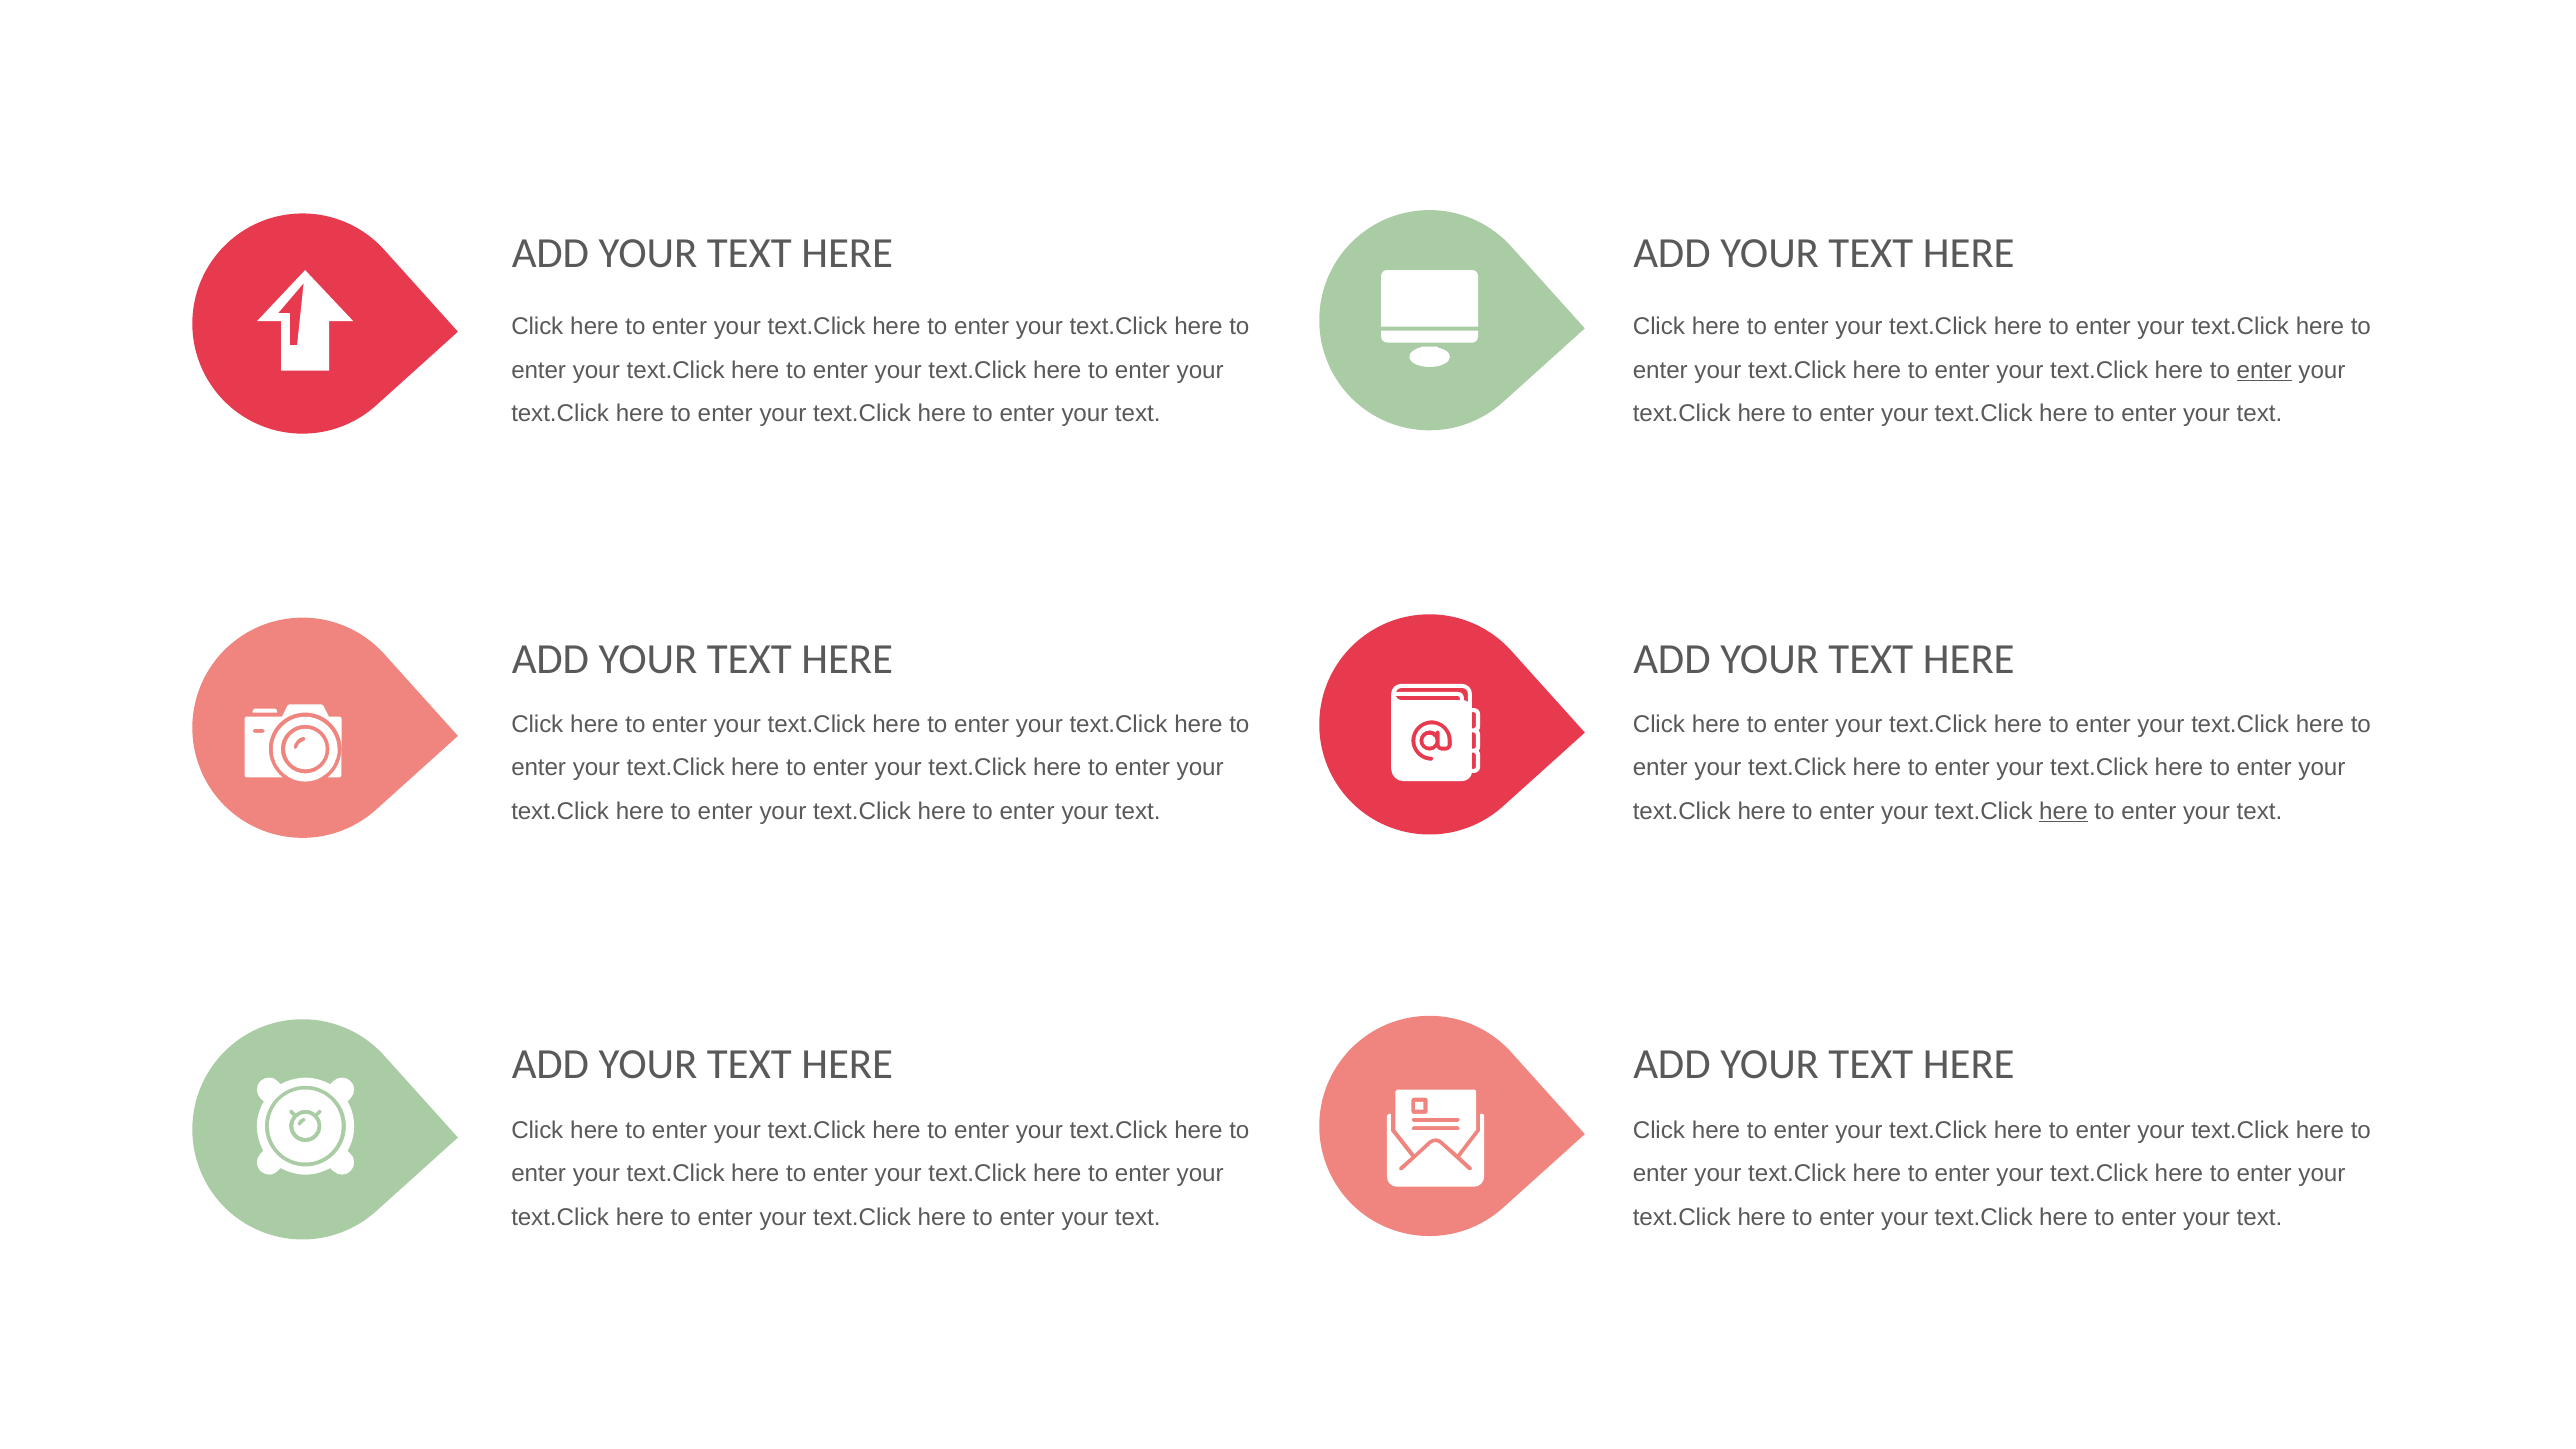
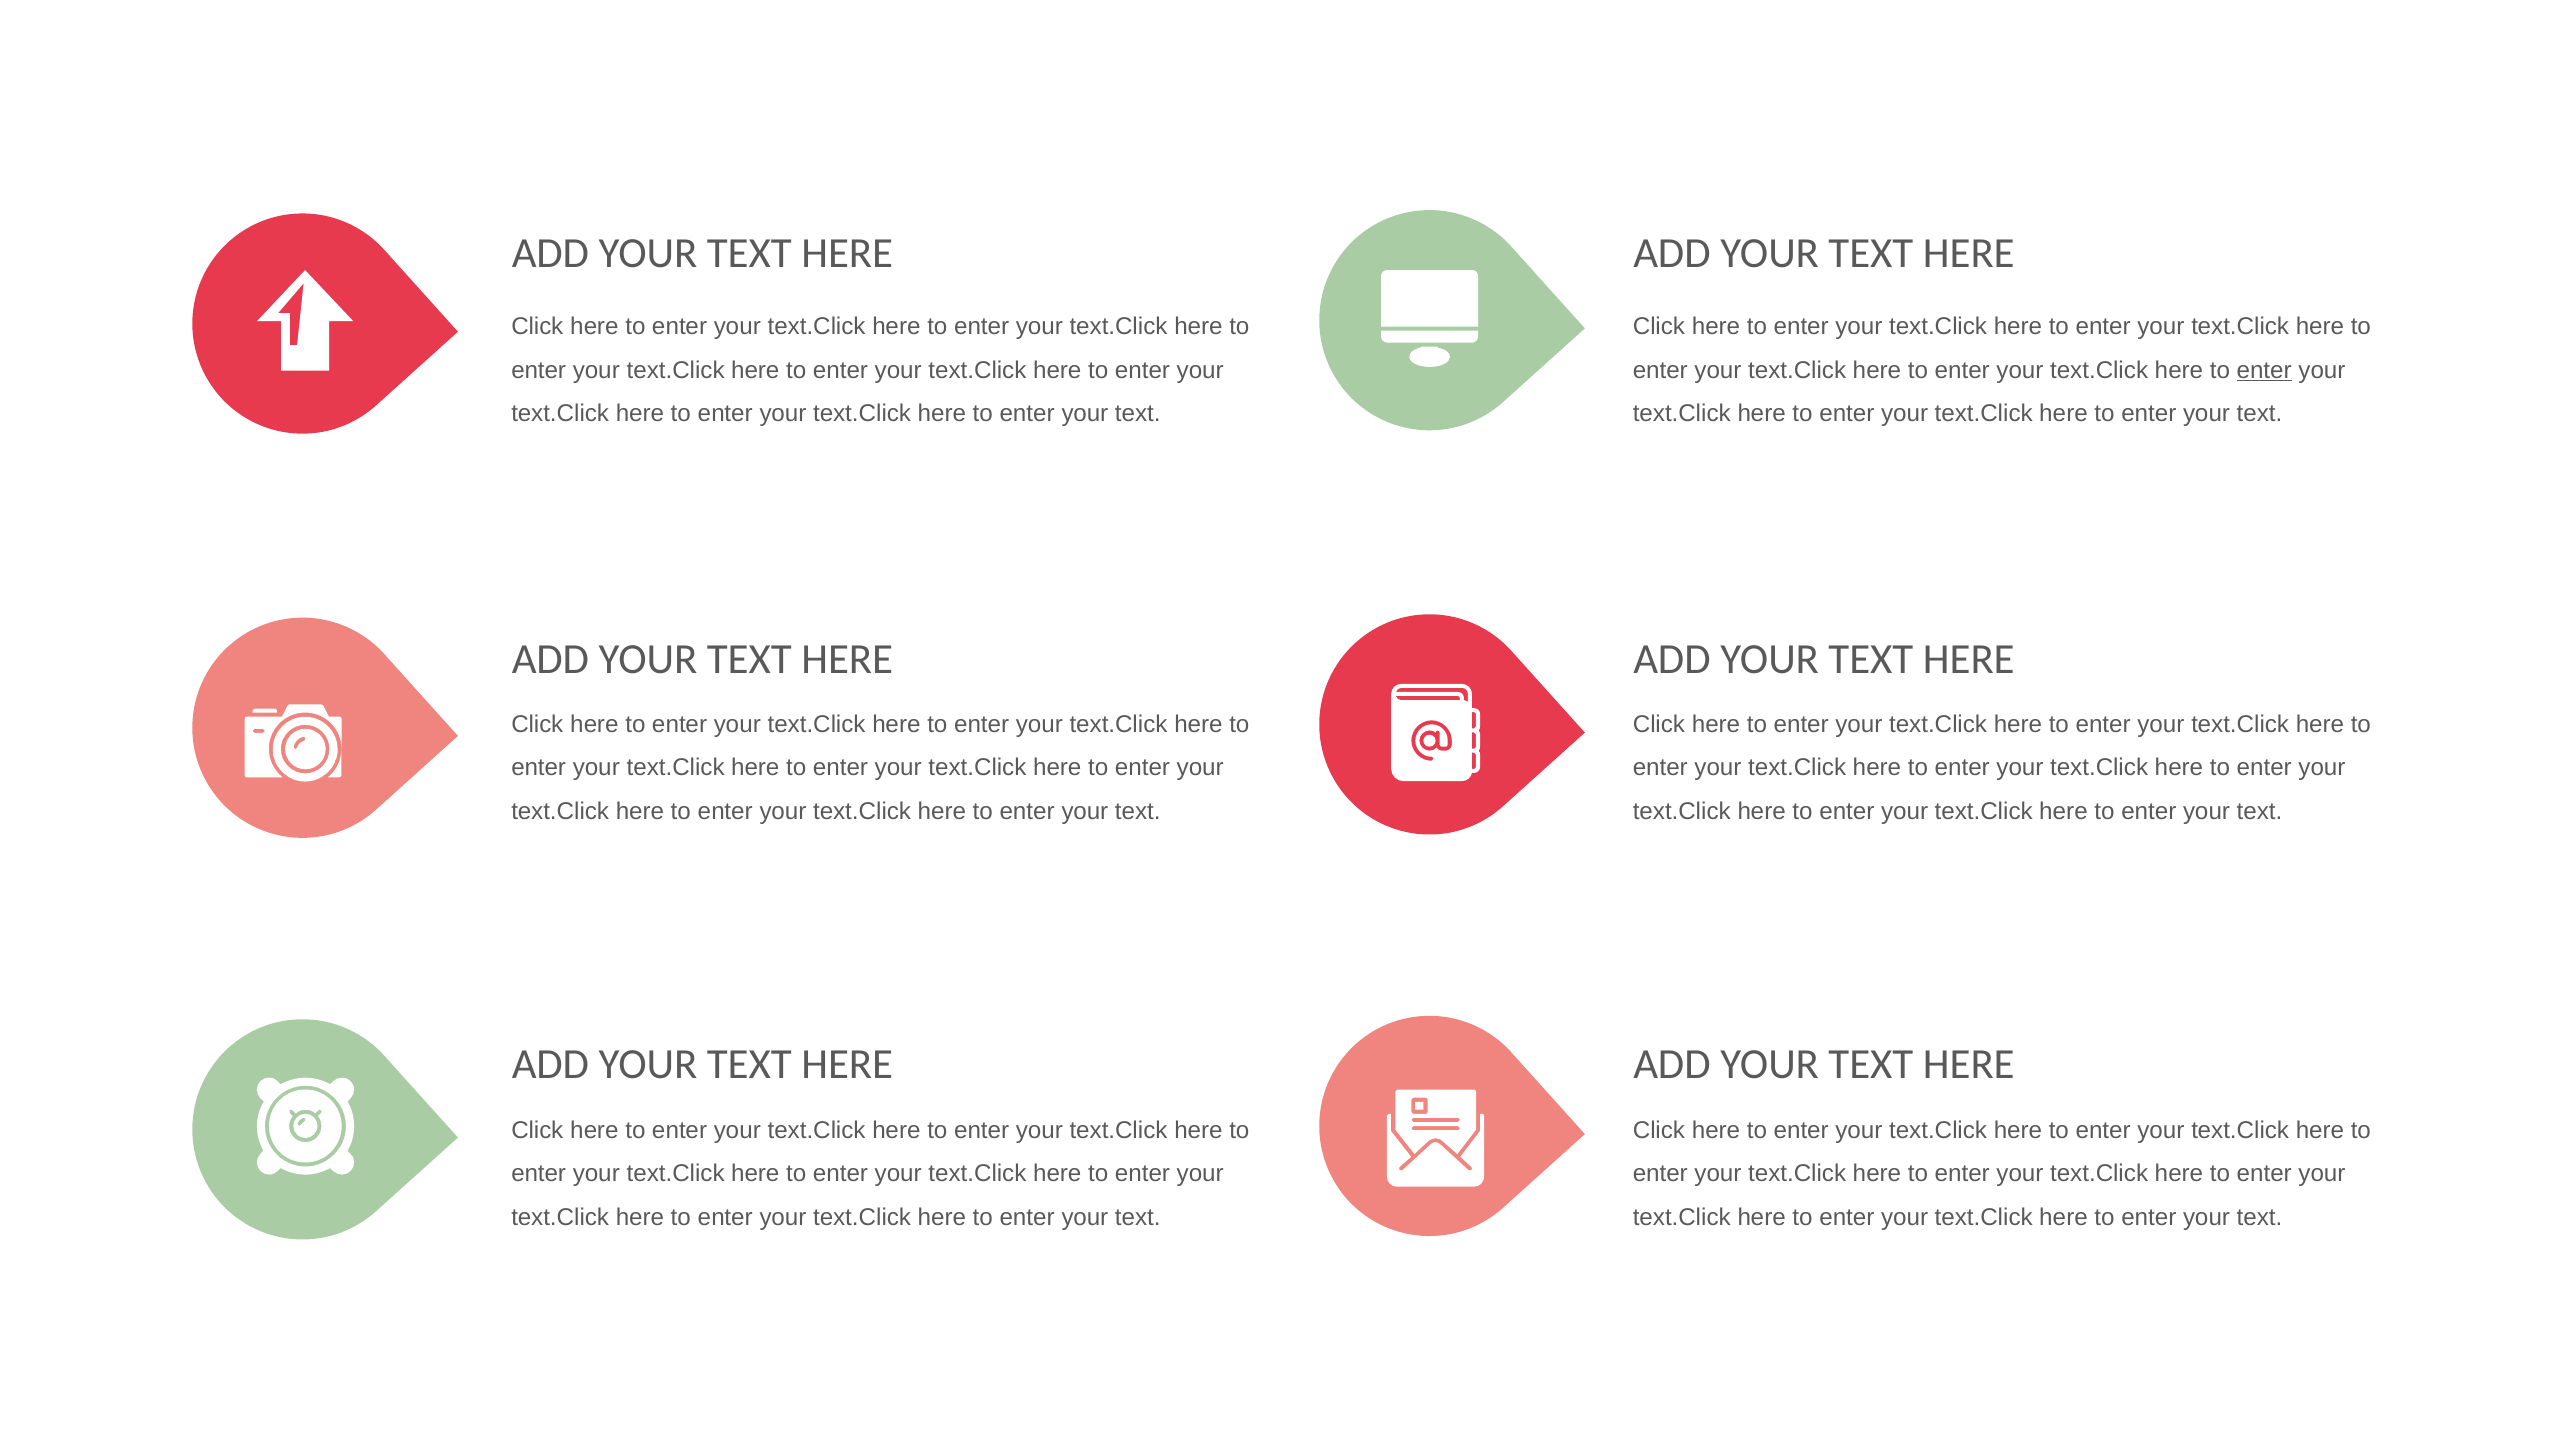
here at (2063, 811) underline: present -> none
